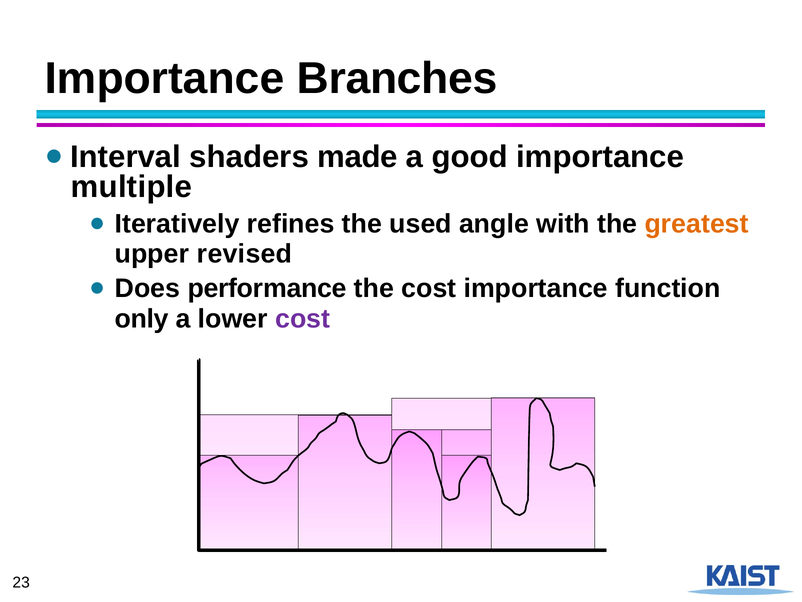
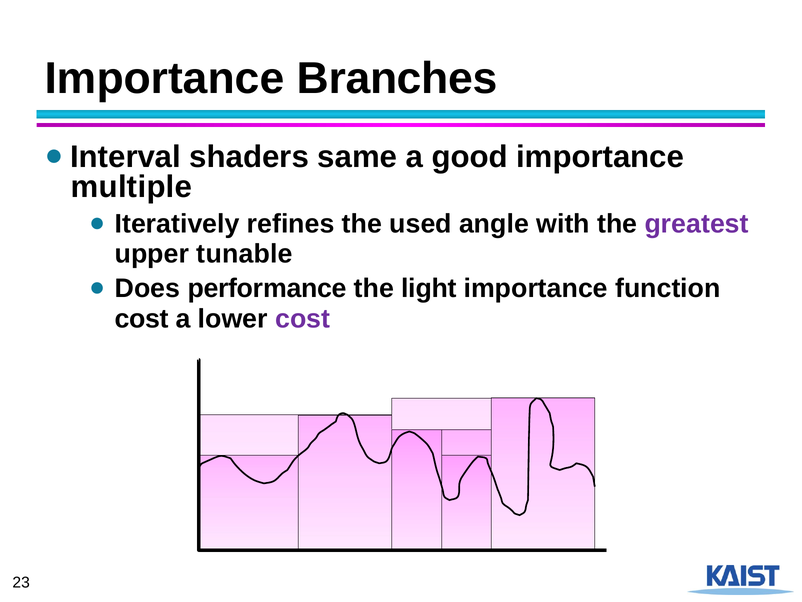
made: made -> same
greatest colour: orange -> purple
revised: revised -> tunable
the cost: cost -> light
only at (142, 318): only -> cost
